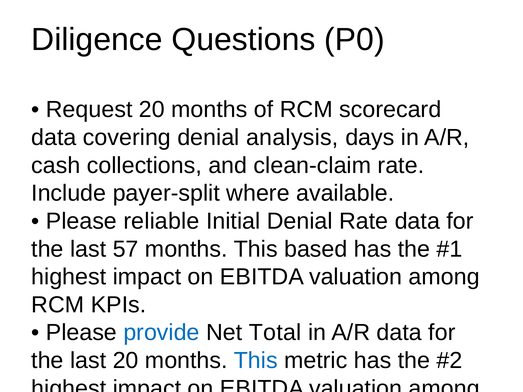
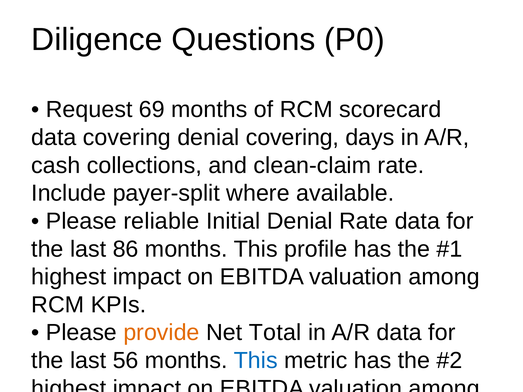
Request 20: 20 -> 69
denial analysis: analysis -> covering
57: 57 -> 86
based: based -> profile
provide at (161, 333) colour: blue -> orange
last 20: 20 -> 56
